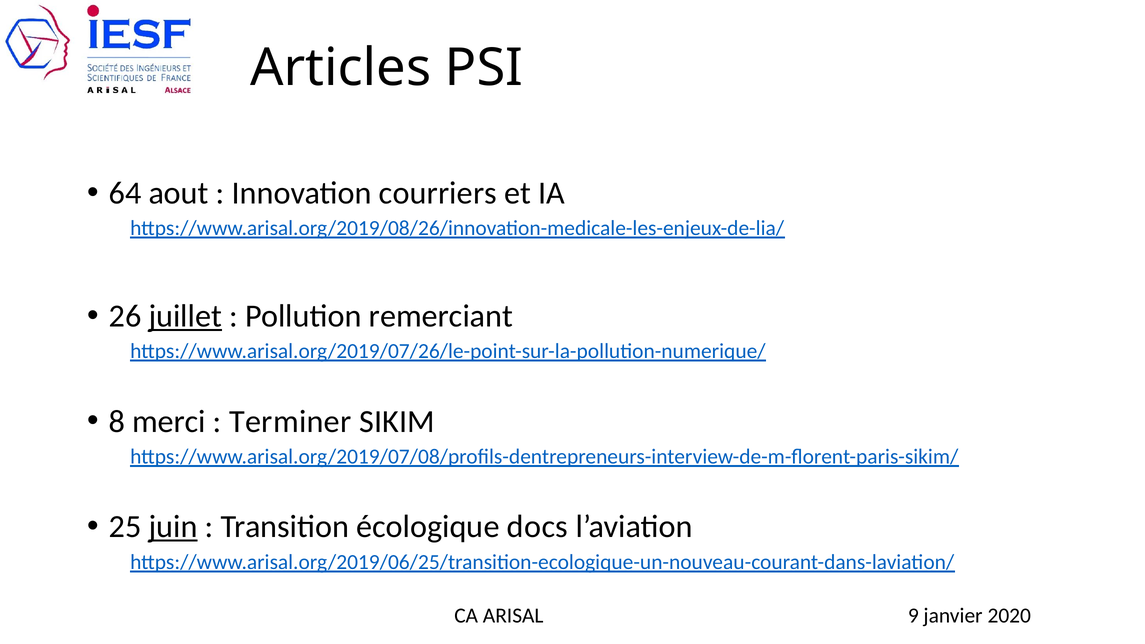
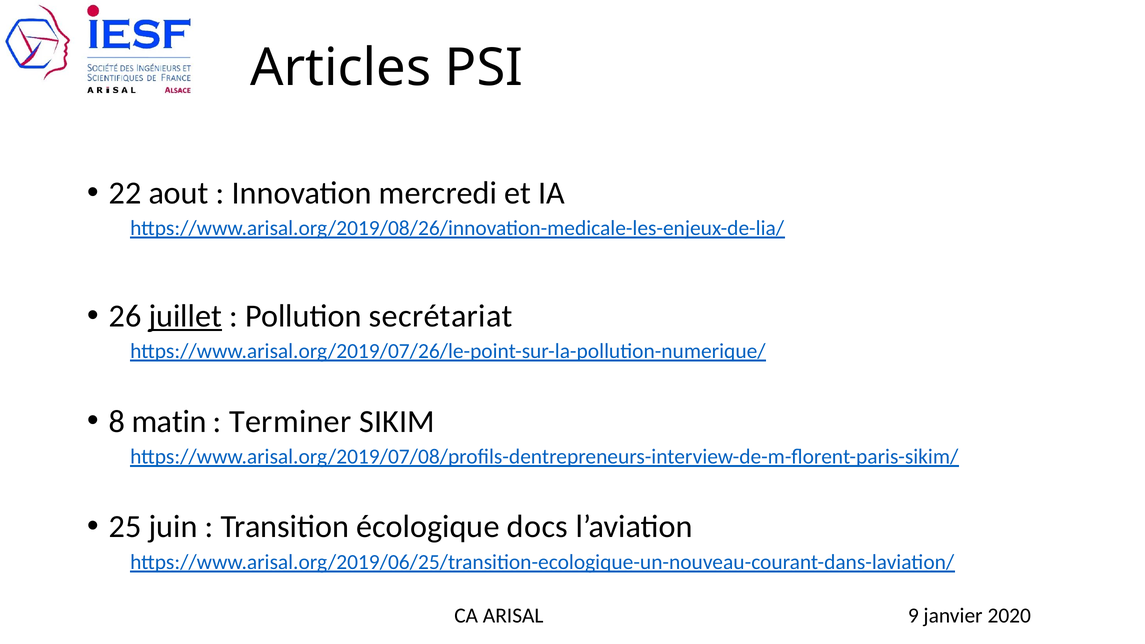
64: 64 -> 22
courriers: courriers -> mercredi
remerciant: remerciant -> secrétariat
merci: merci -> matin
juin underline: present -> none
